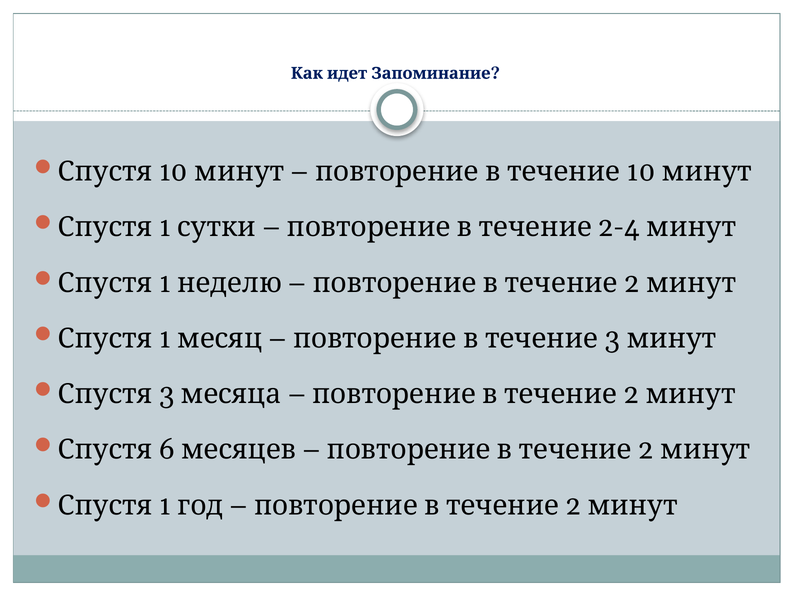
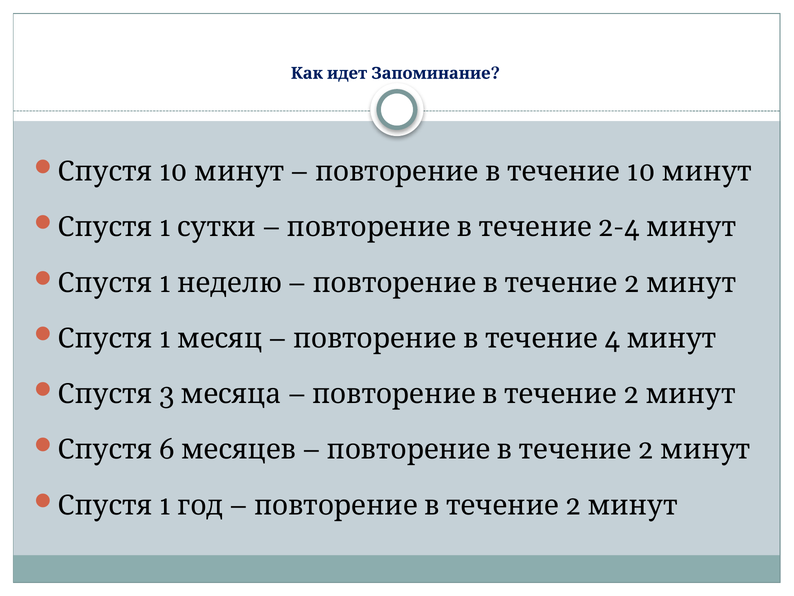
3 at (612, 338): 3 -> 4
